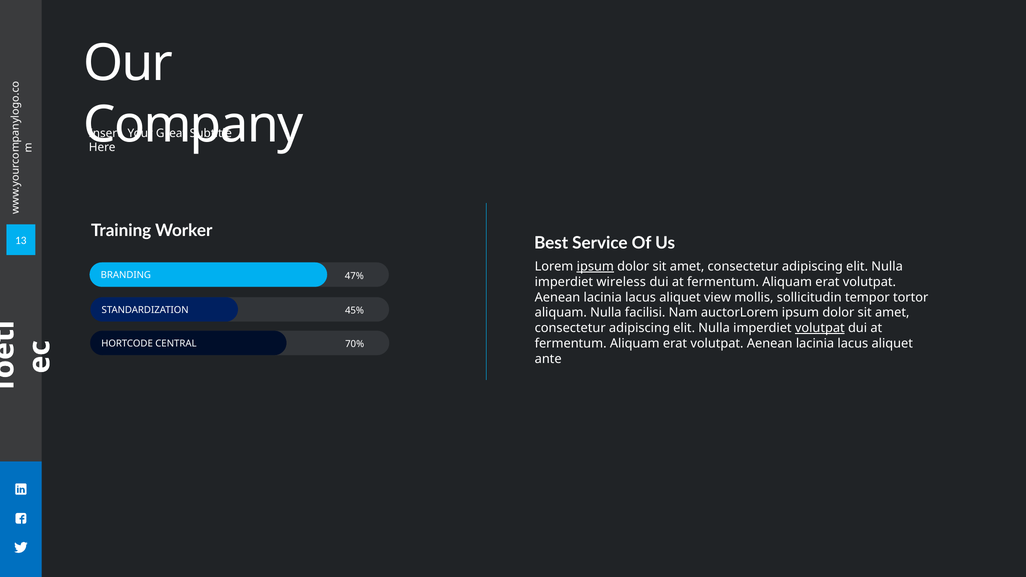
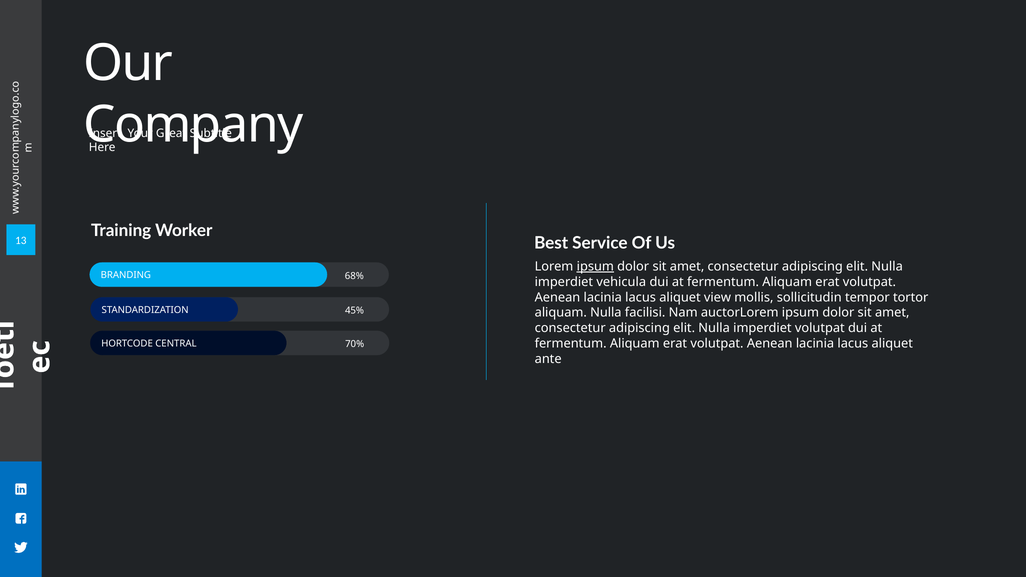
47%: 47% -> 68%
wireless: wireless -> vehicula
volutpat at (820, 328) underline: present -> none
